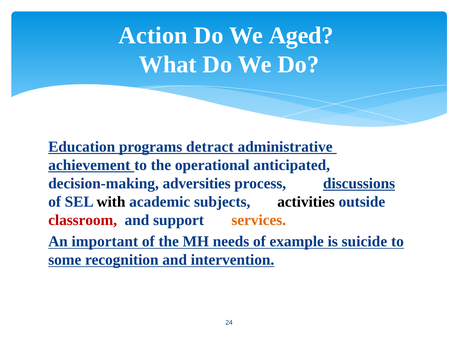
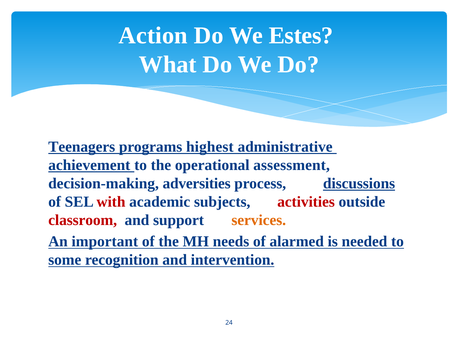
Aged: Aged -> Estes
Education: Education -> Teenagers
detract: detract -> highest
anticipated: anticipated -> assessment
with colour: black -> red
activities colour: black -> red
example: example -> alarmed
suicide: suicide -> needed
